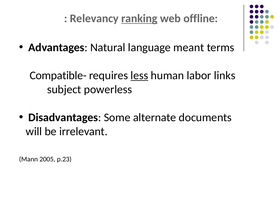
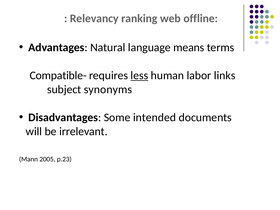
ranking underline: present -> none
meant: meant -> means
powerless: powerless -> synonyms
alternate: alternate -> intended
